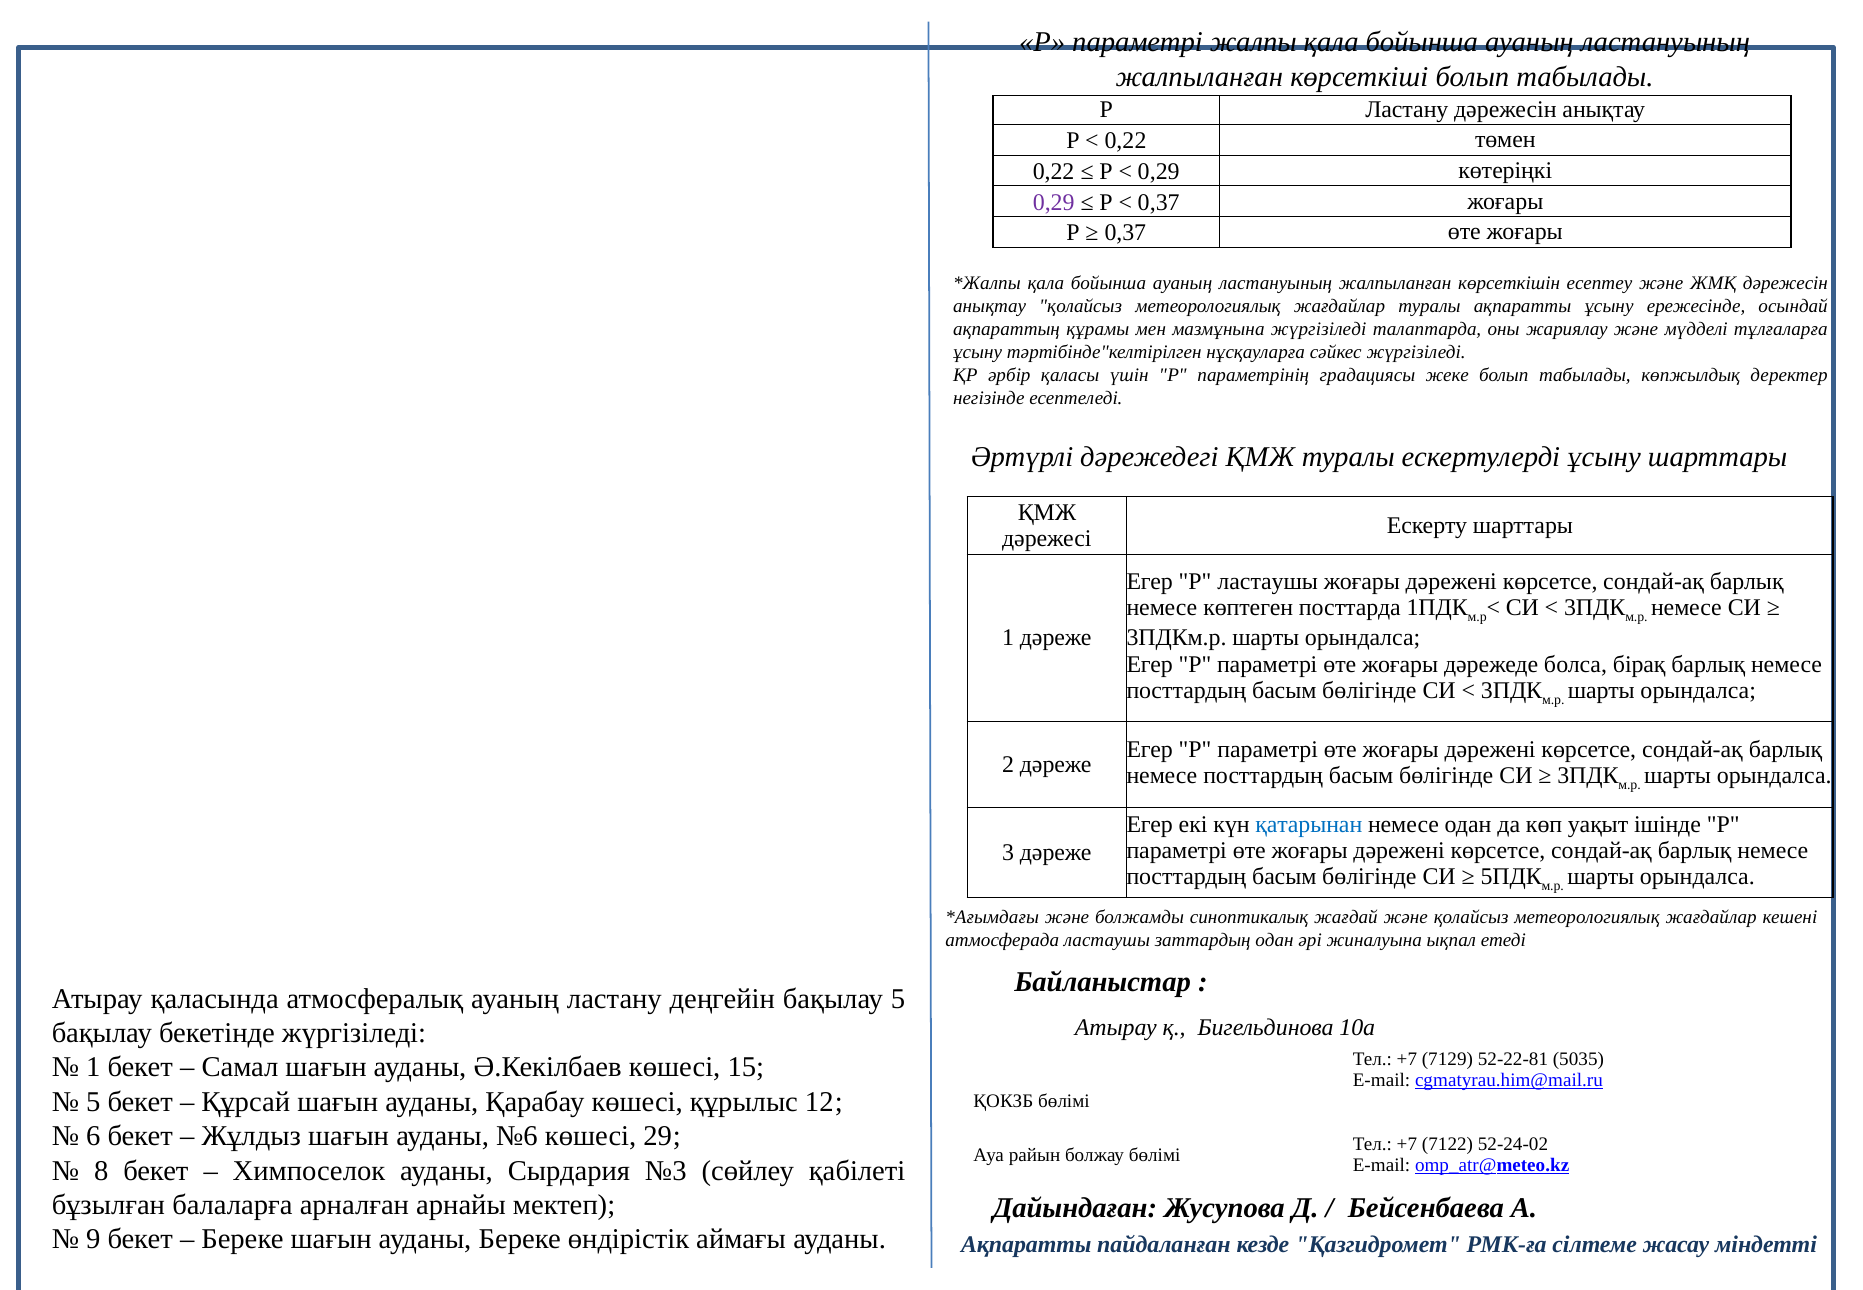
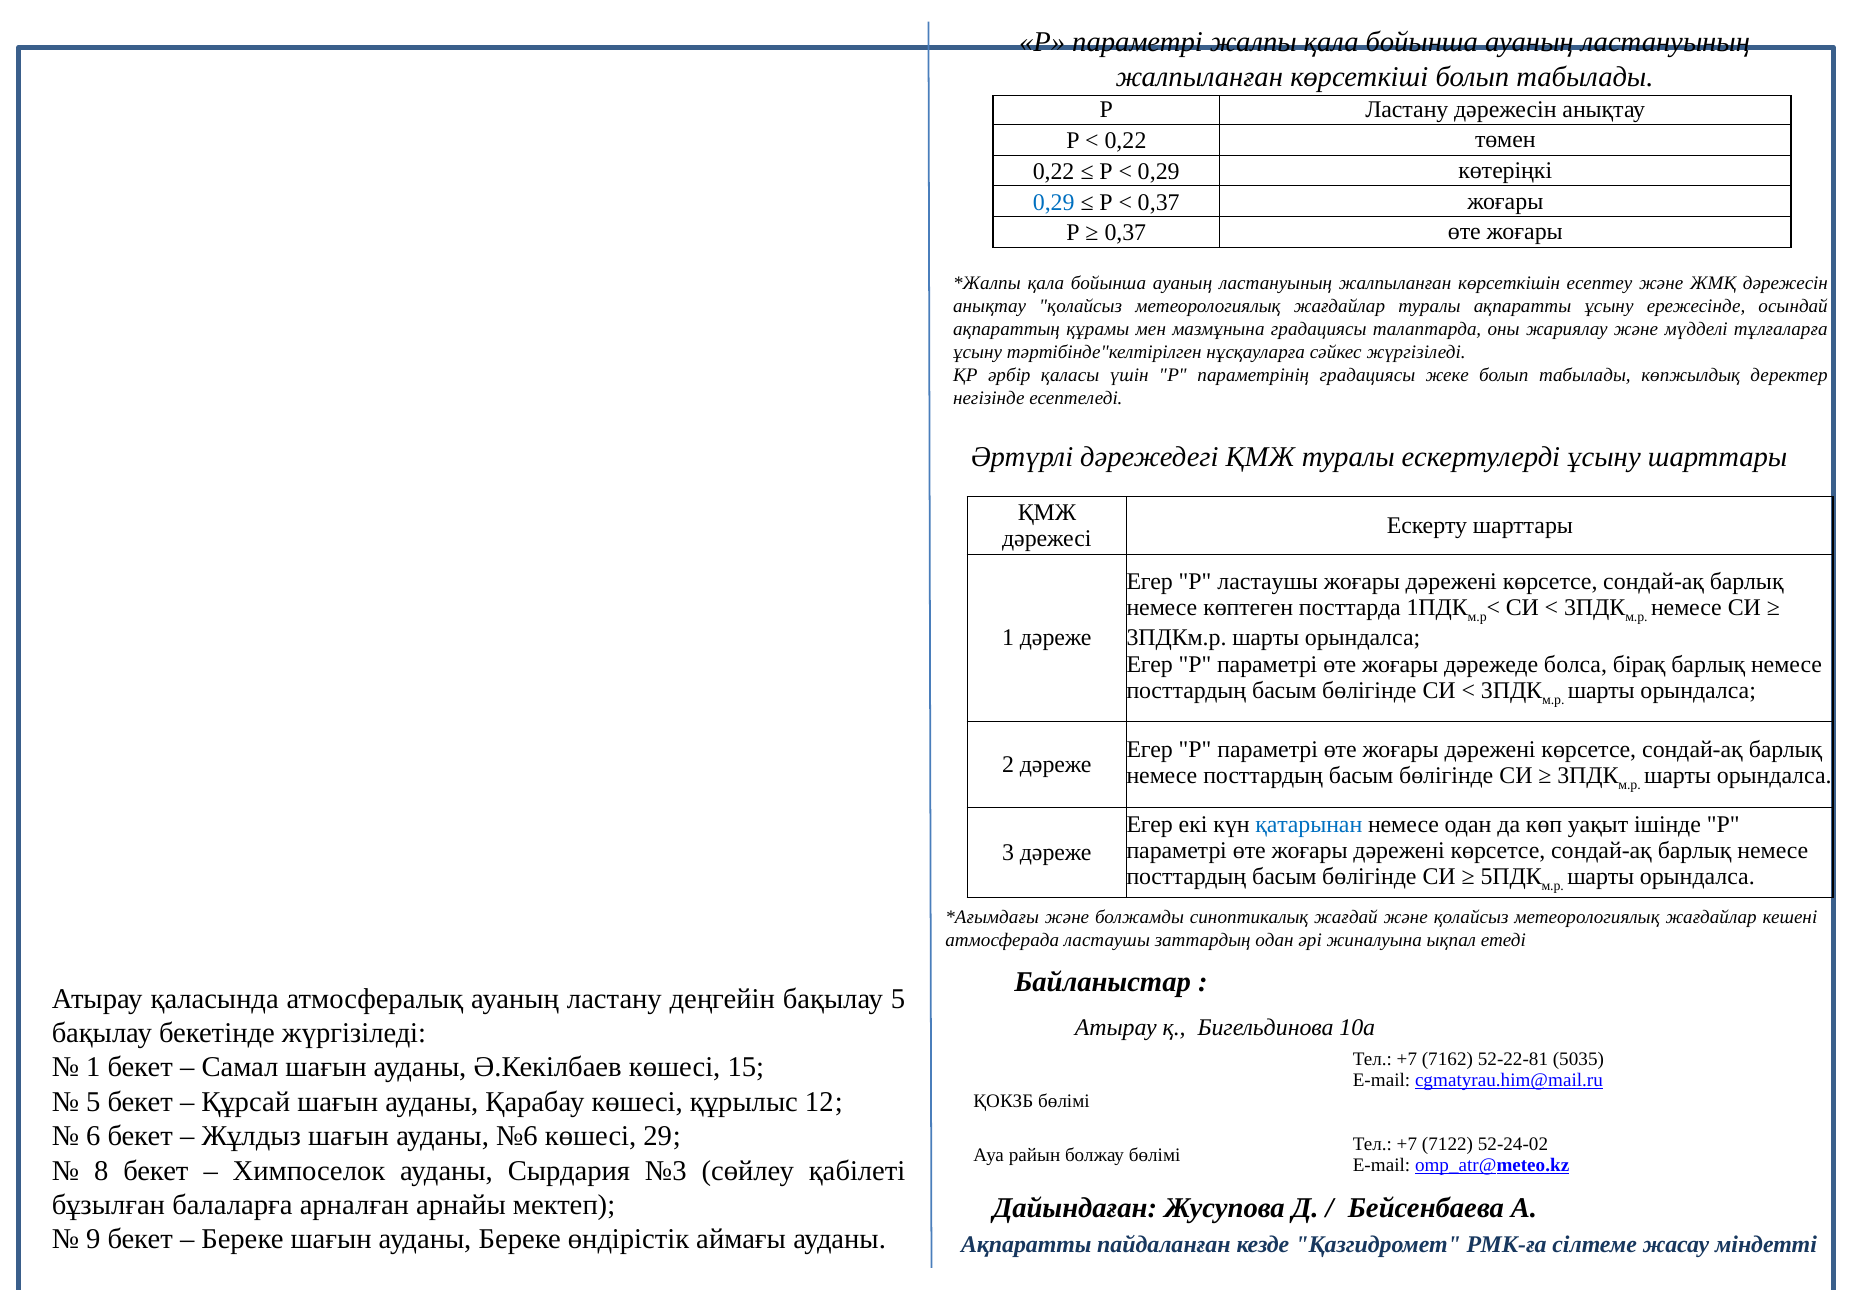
0,29 at (1054, 202) colour: purple -> blue
мазмұнына жүргізіледі: жүргізіледі -> градациясы
7129: 7129 -> 7162
